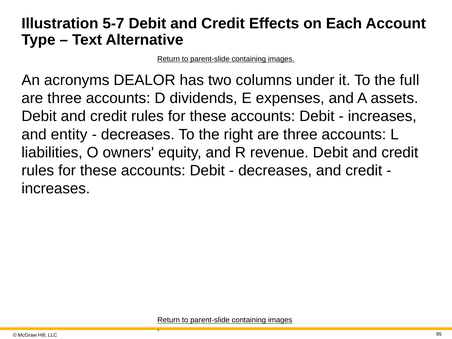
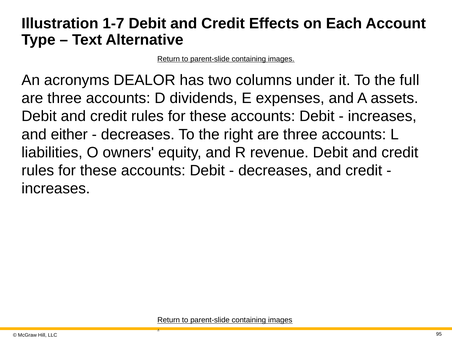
5-7: 5-7 -> 1-7
entity: entity -> either
